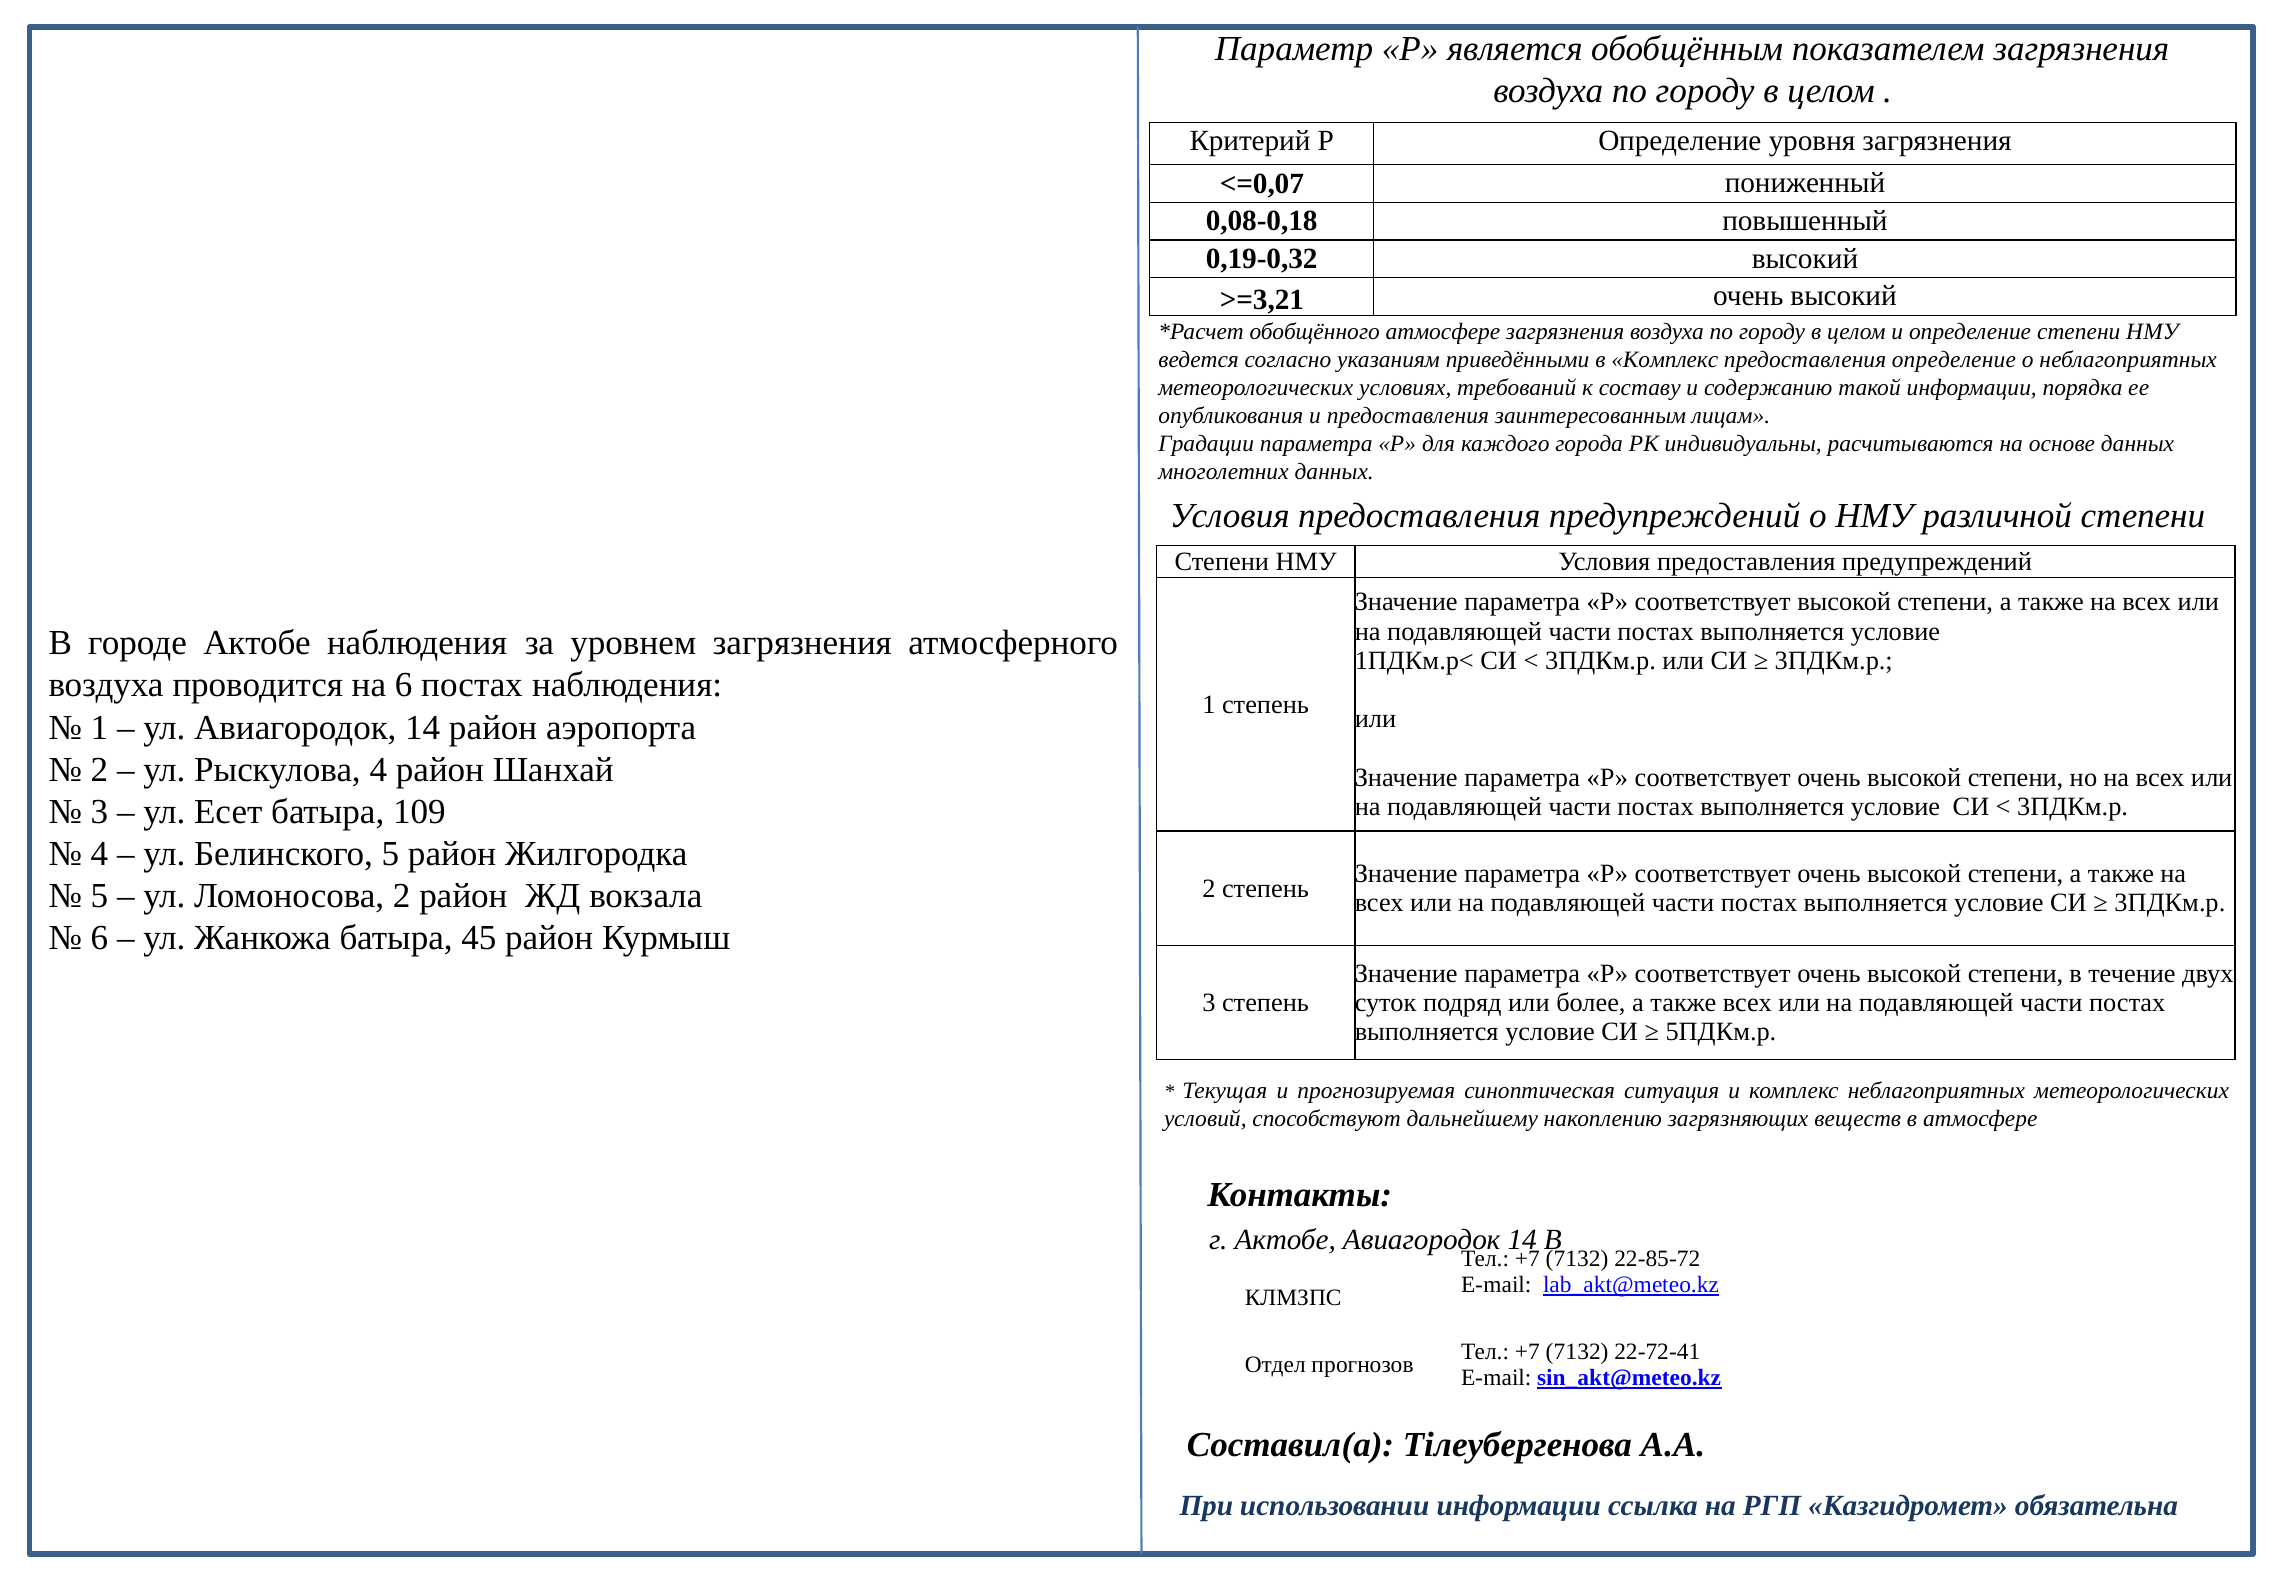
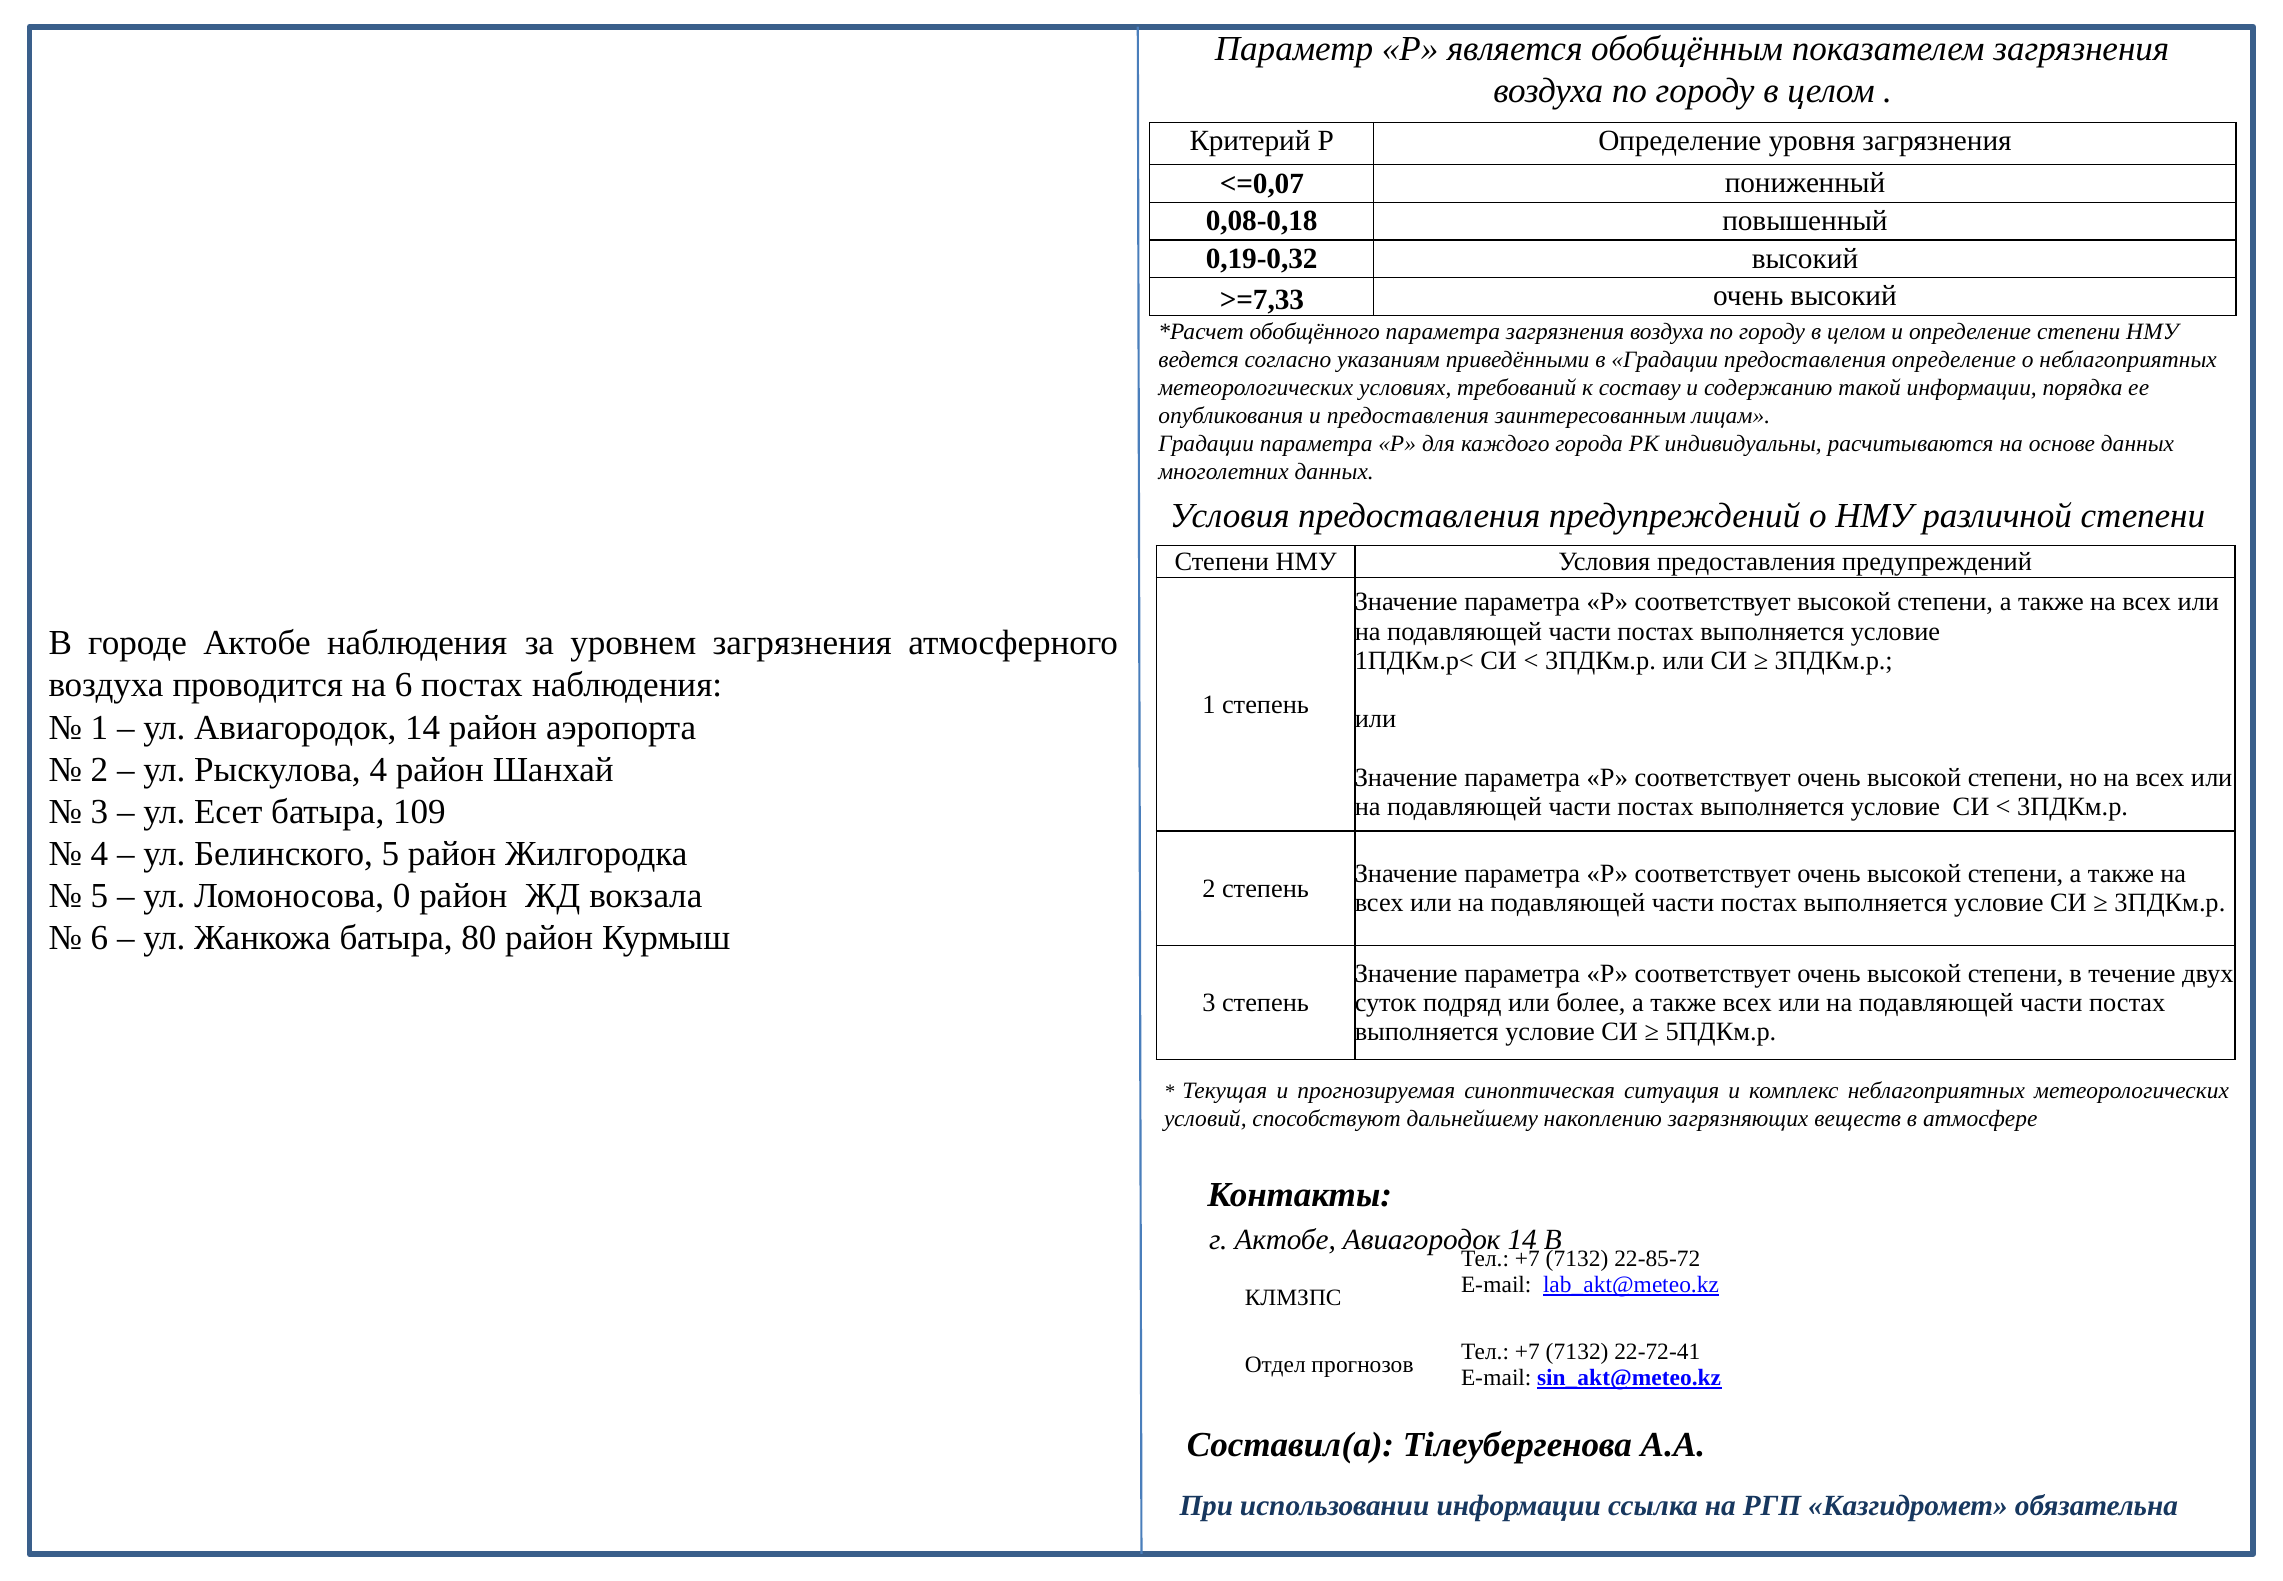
>=3,21: >=3,21 -> >=7,33
обобщённого атмосфере: атмосфере -> параметра
в Комплекс: Комплекс -> Градации
Ломоносова 2: 2 -> 0
45: 45 -> 80
